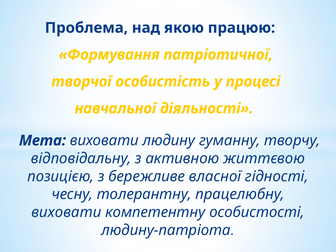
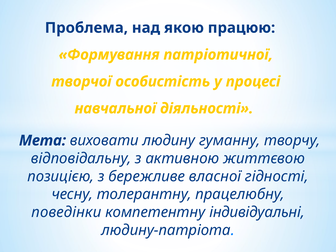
виховати at (66, 212): виховати -> поведінки
особистості: особистості -> індивідуальні
